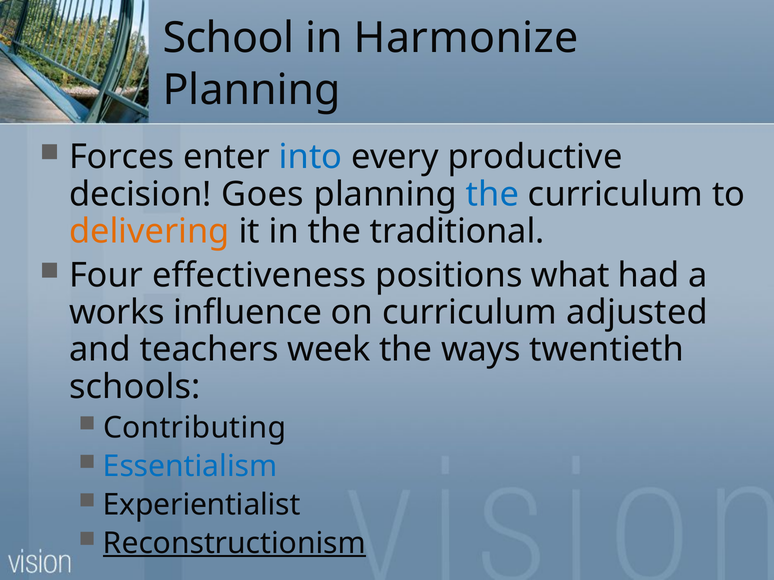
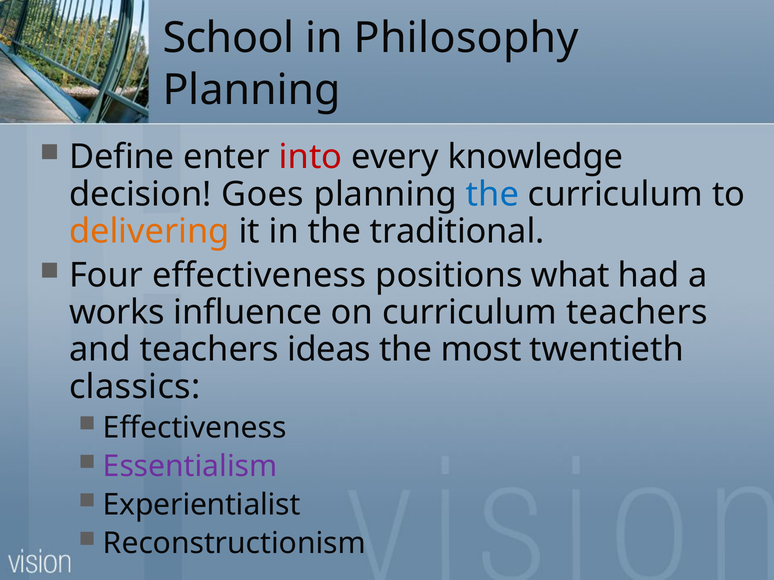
Harmonize: Harmonize -> Philosophy
Forces: Forces -> Define
into colour: blue -> red
productive: productive -> knowledge
curriculum adjusted: adjusted -> teachers
week: week -> ideas
ways: ways -> most
schools: schools -> classics
Contributing at (195, 428): Contributing -> Effectiveness
Essentialism colour: blue -> purple
Reconstructionism underline: present -> none
